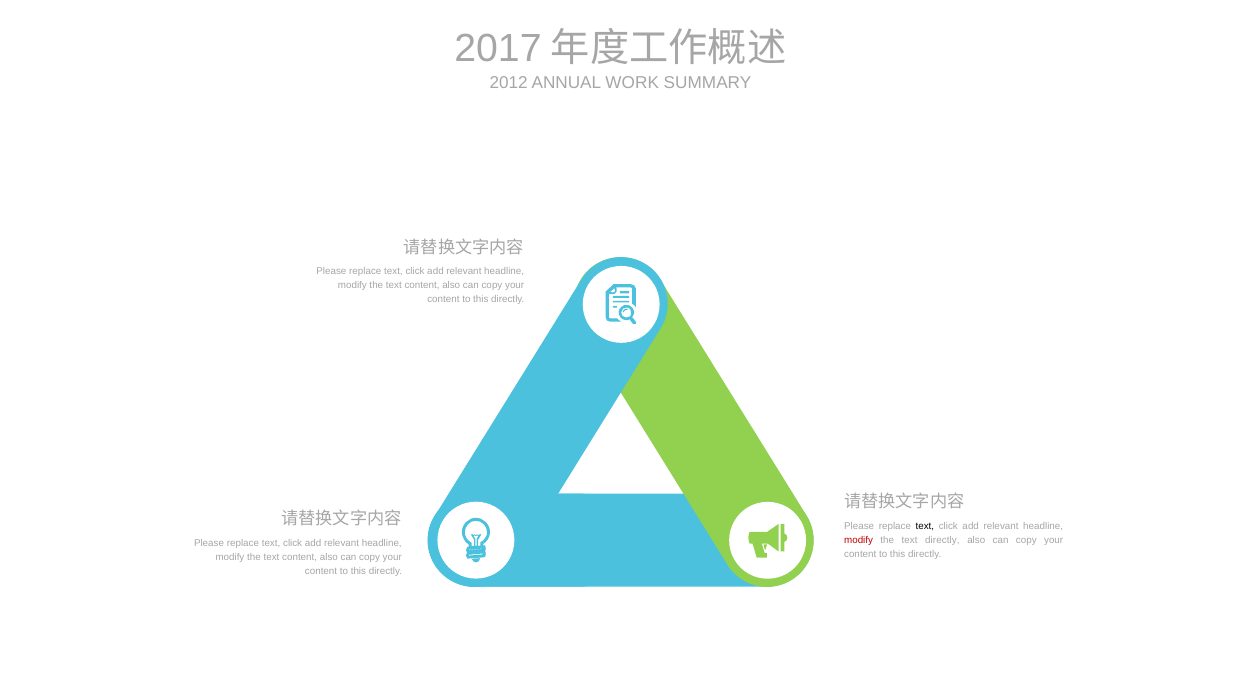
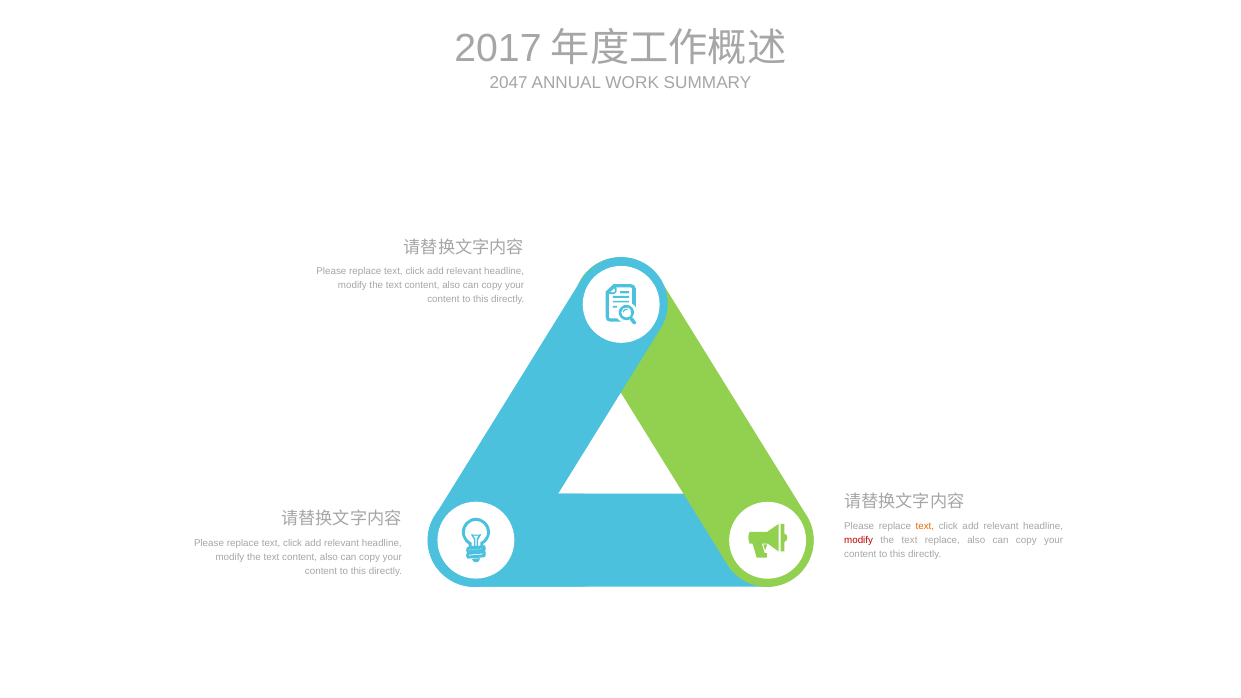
2012: 2012 -> 2047
text at (925, 527) colour: black -> orange
text directly: directly -> replace
